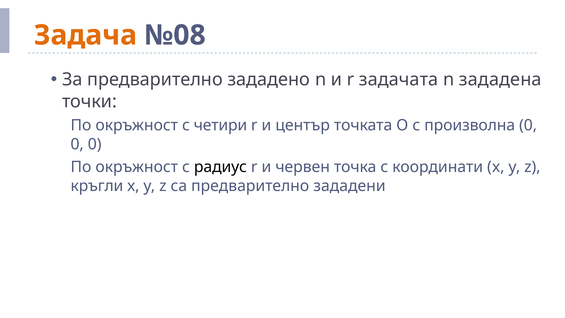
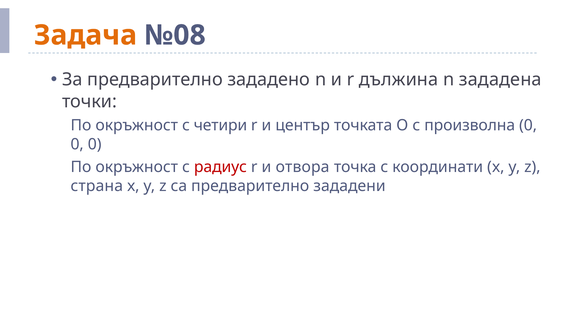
задачата: задачата -> дължина
радиус colour: black -> red
червен: червен -> отвора
кръгли: кръгли -> страна
